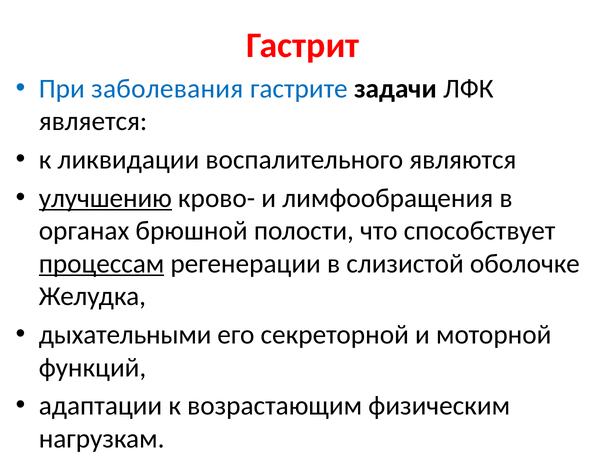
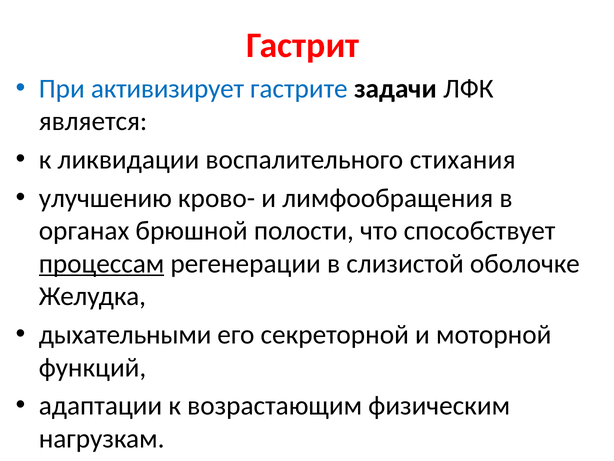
заболевания: заболевания -> активизирует
являются: являются -> стихания
улучшению underline: present -> none
